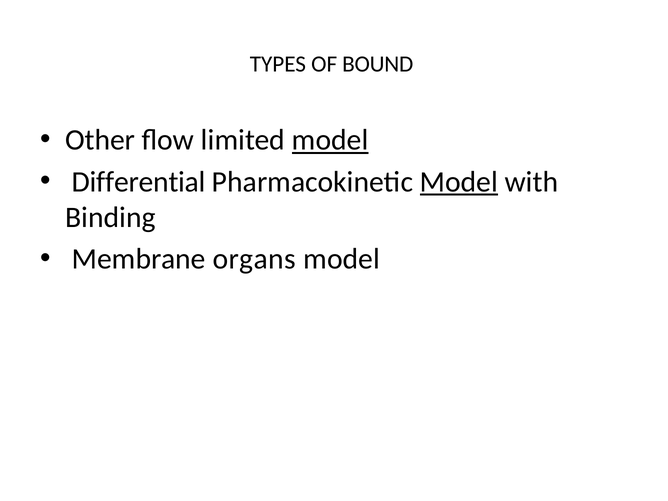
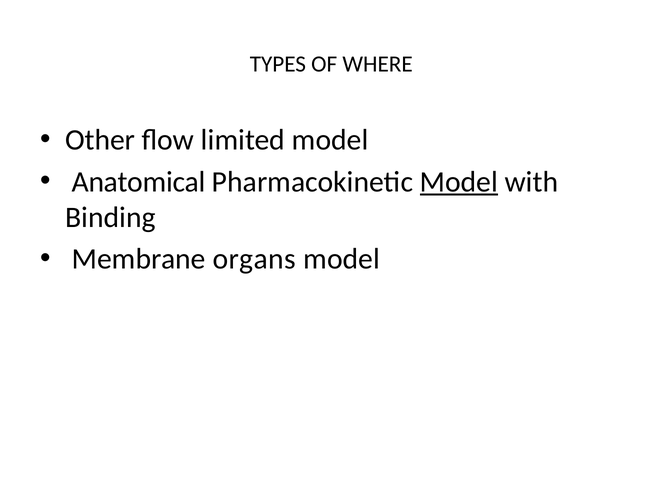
BOUND: BOUND -> WHERE
model at (330, 140) underline: present -> none
Differential: Differential -> Anatomical
